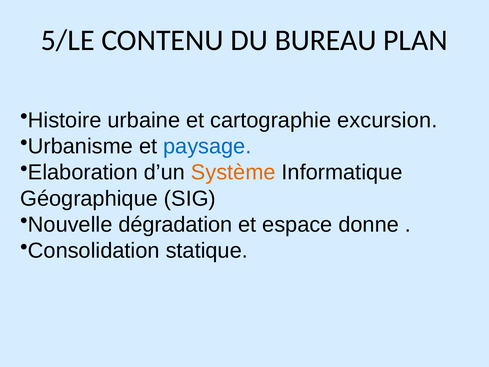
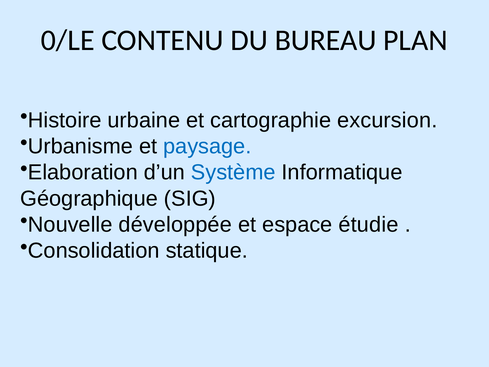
5/LE: 5/LE -> 0/LE
Système colour: orange -> blue
dégradation: dégradation -> développée
donne: donne -> étudie
